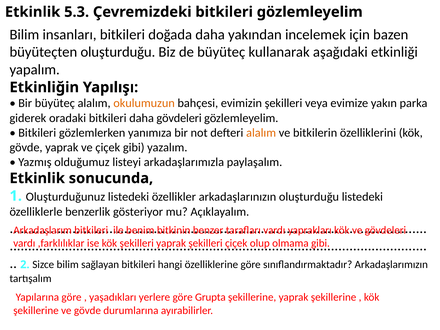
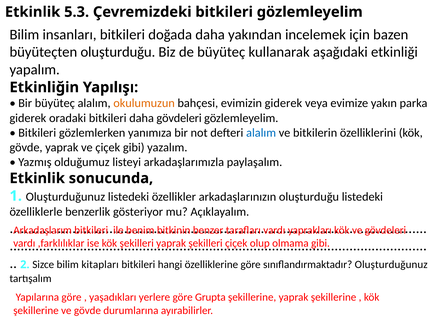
evimizin şekilleri: şekilleri -> giderek
alalım at (261, 133) colour: orange -> blue
sağlayan: sağlayan -> kitapları
sınıflandırmaktadır Arkadaşlarımızın: Arkadaşlarımızın -> Oluşturduğunuz
